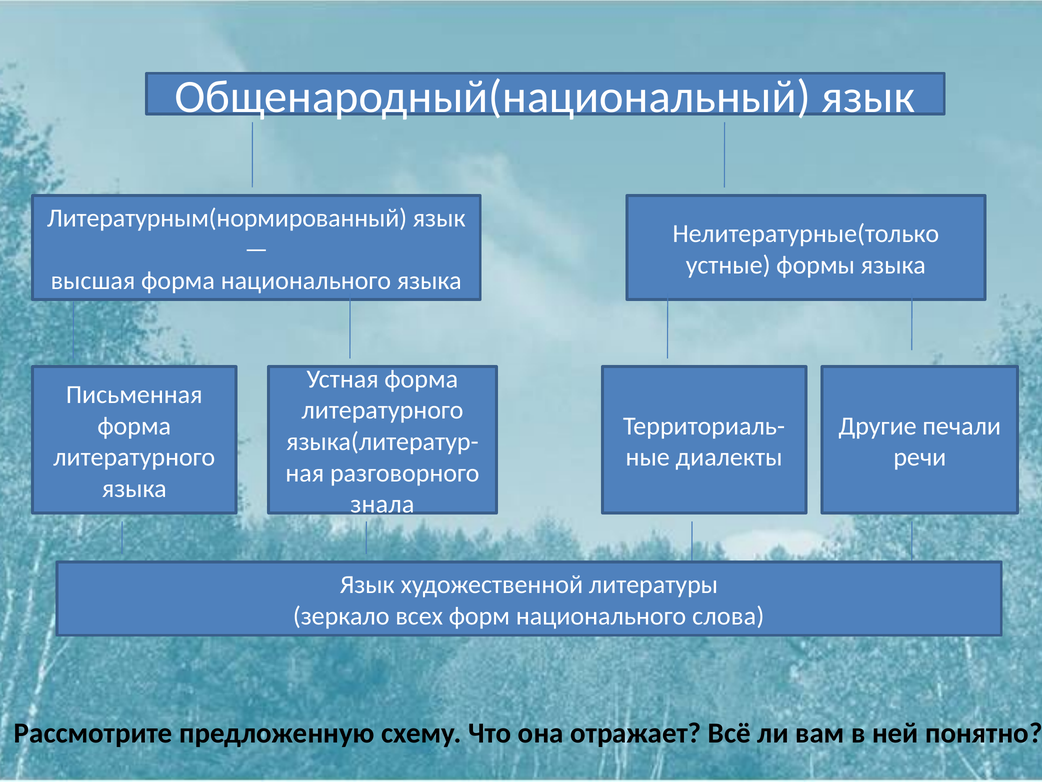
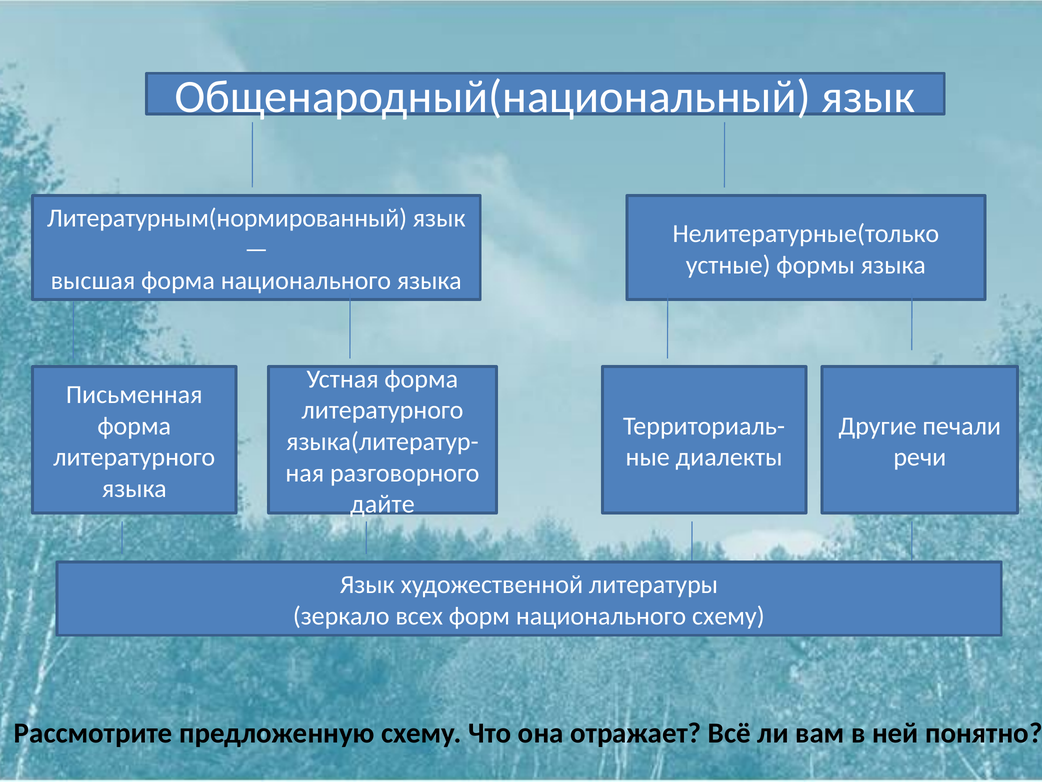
знала: знала -> дайте
национального слова: слова -> схему
